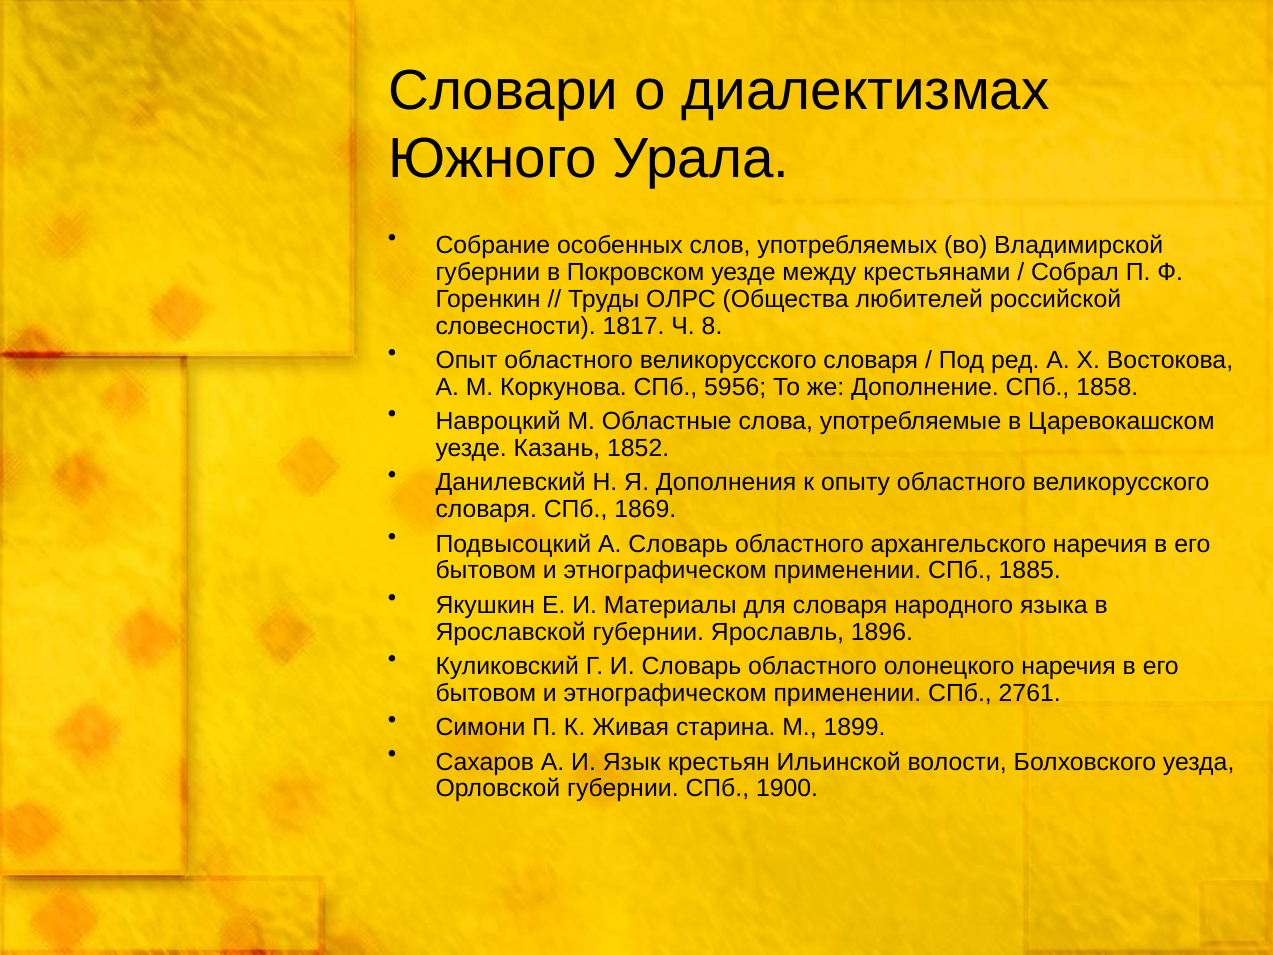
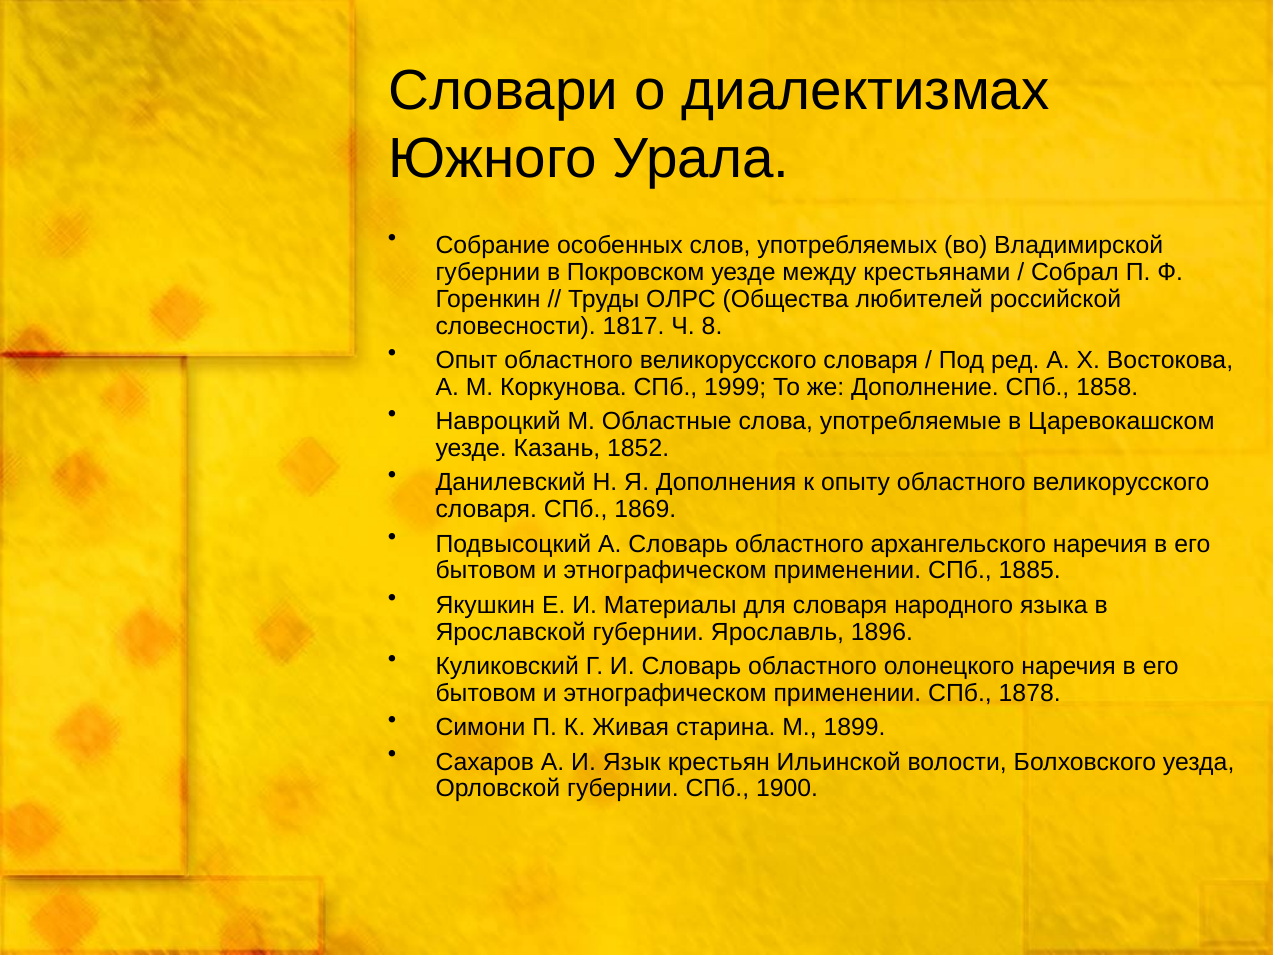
5956: 5956 -> 1999
2761: 2761 -> 1878
